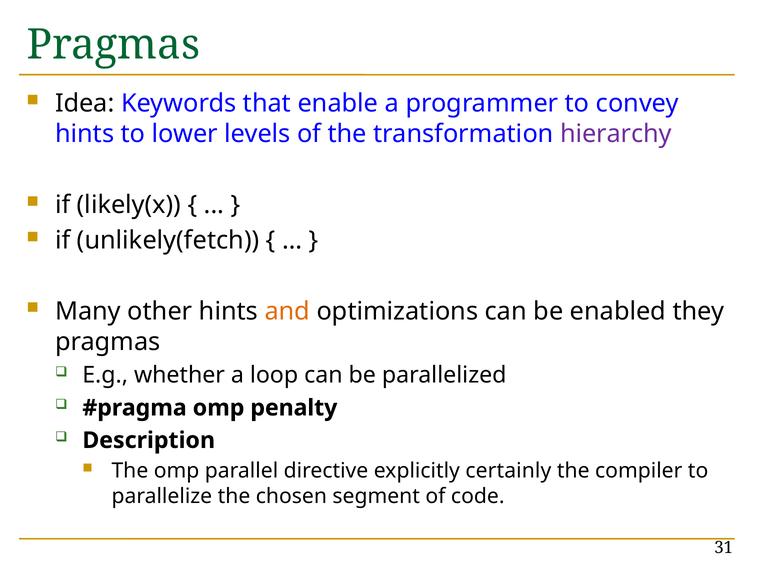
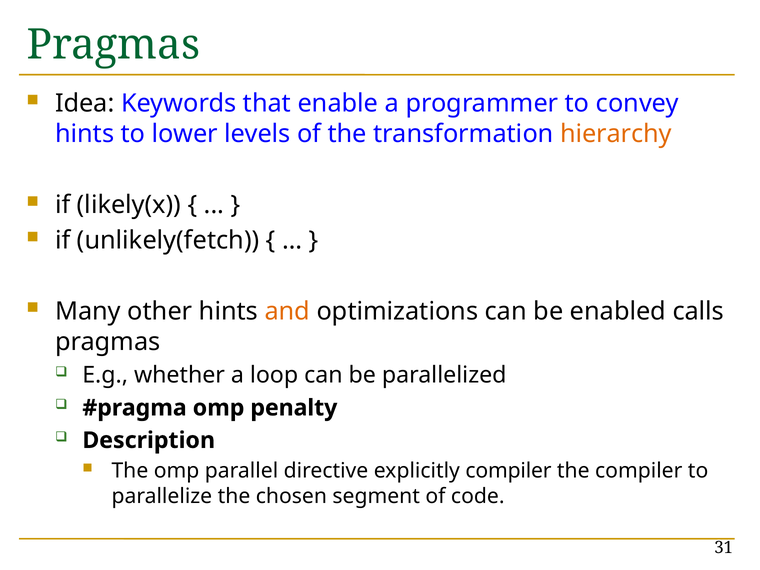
hierarchy colour: purple -> orange
they: they -> calls
explicitly certainly: certainly -> compiler
